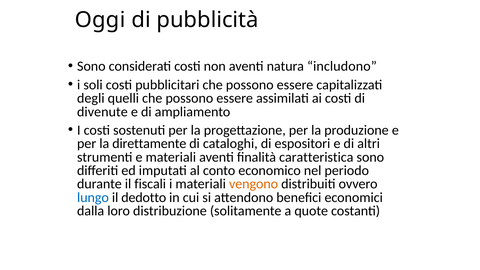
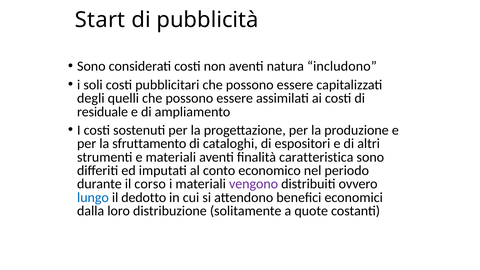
Oggi: Oggi -> Start
divenute: divenute -> residuale
direttamente: direttamente -> sfruttamento
fiscali: fiscali -> corso
vengono colour: orange -> purple
